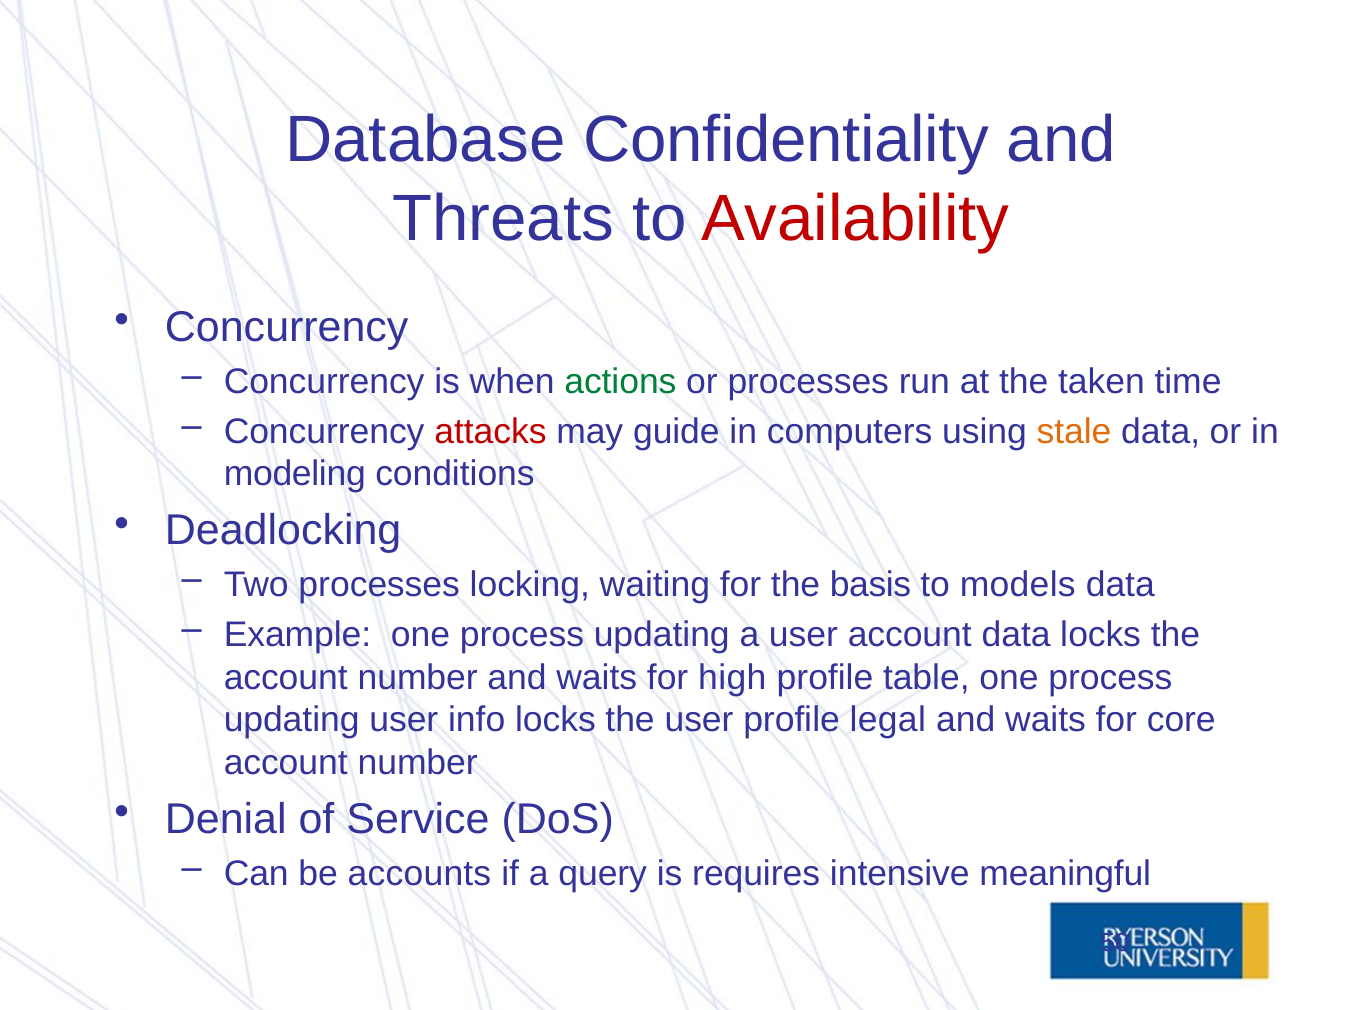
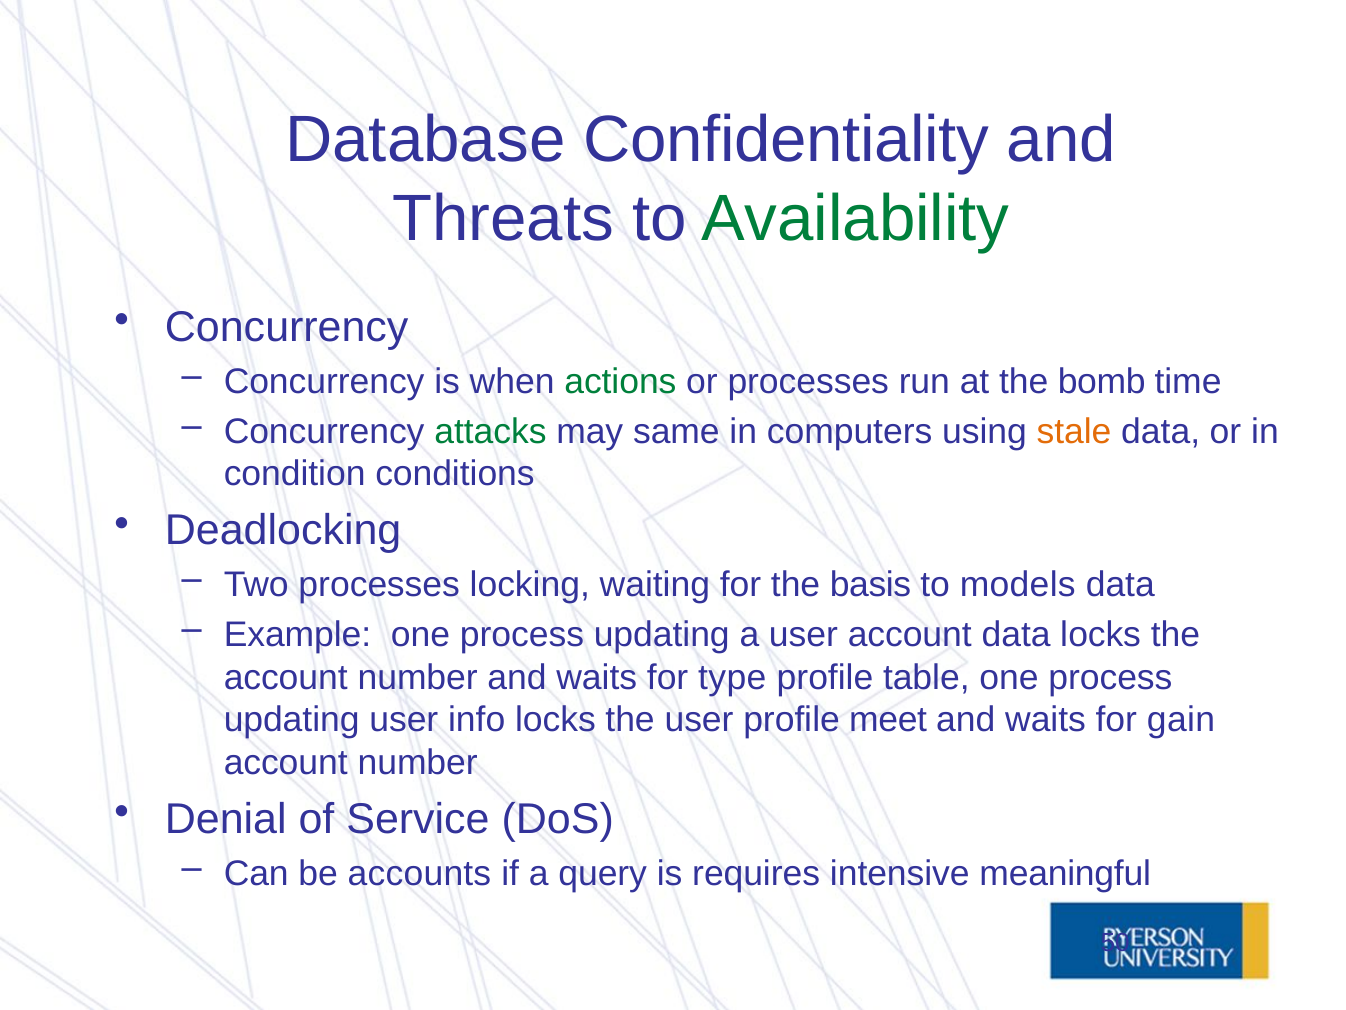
Availability colour: red -> green
taken: taken -> bomb
attacks colour: red -> green
guide: guide -> same
modeling: modeling -> condition
high: high -> type
legal: legal -> meet
core: core -> gain
